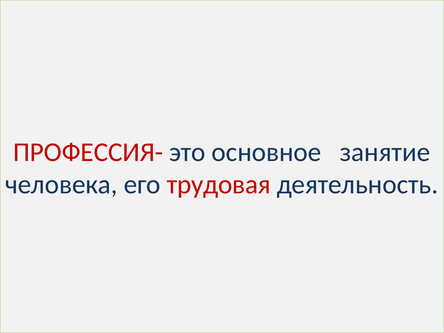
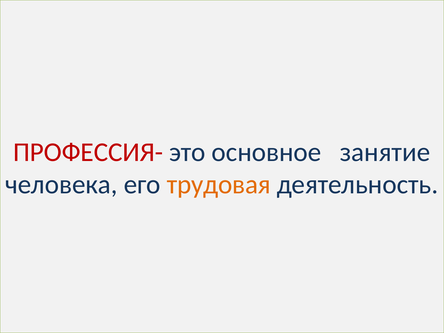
трудовая colour: red -> orange
